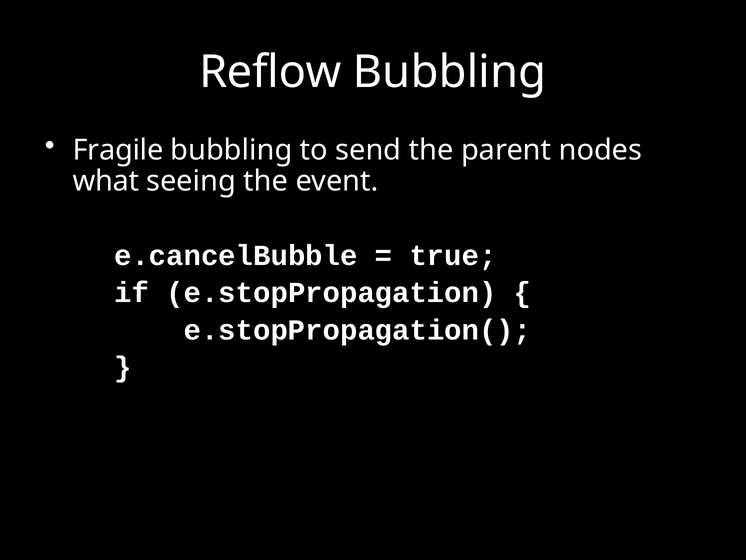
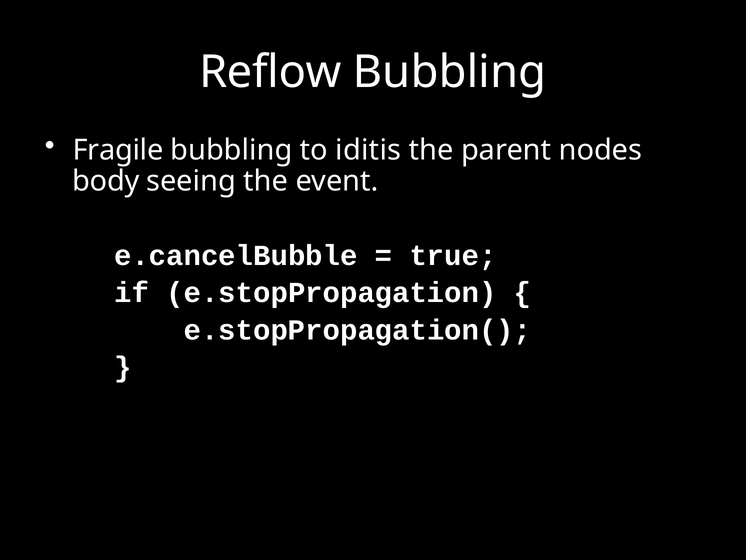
send: send -> iditis
what: what -> body
